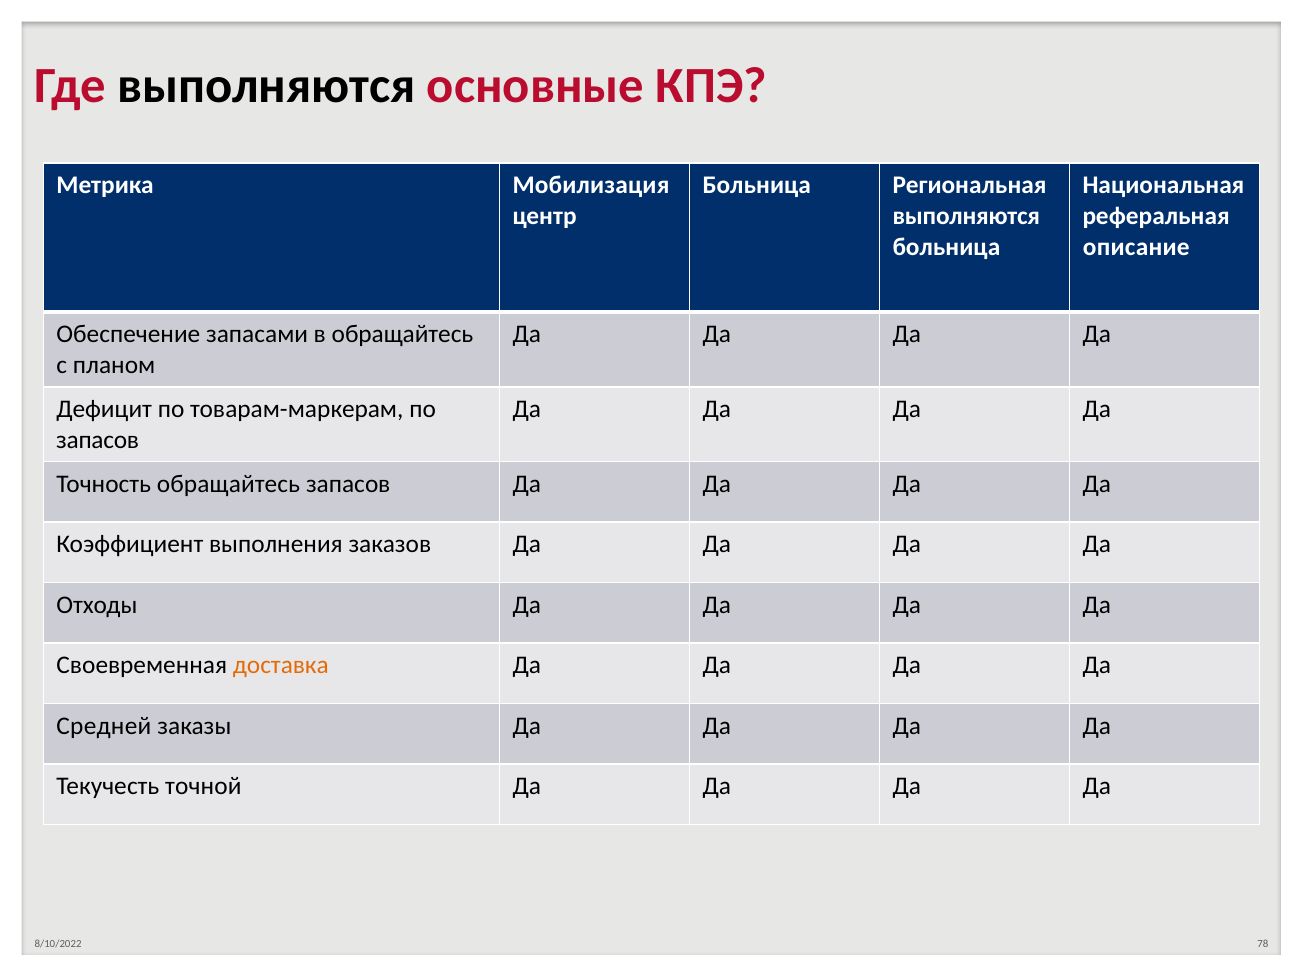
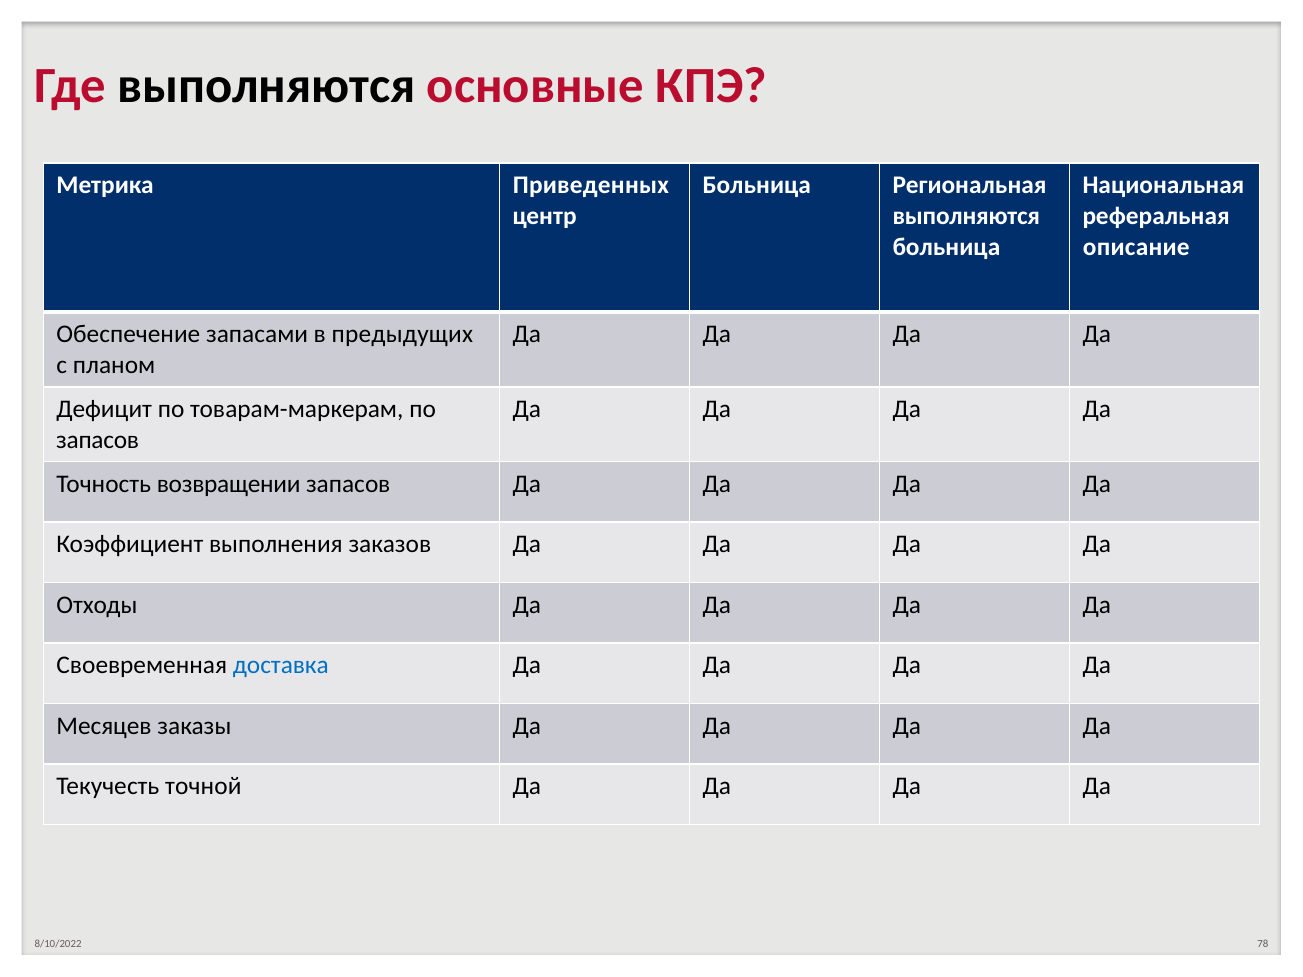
Мобилизация: Мобилизация -> Приведенных
в обращайтесь: обращайтесь -> предыдущих
Точность обращайтесь: обращайтесь -> возвращении
доставка colour: orange -> blue
Средней: Средней -> Месяцев
